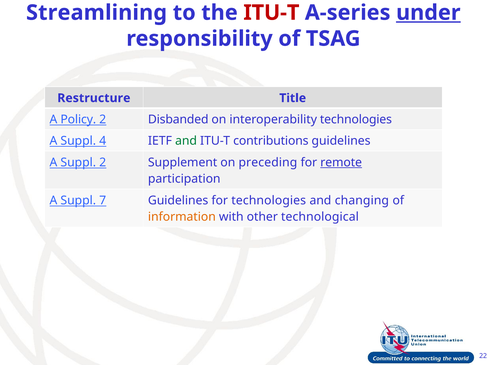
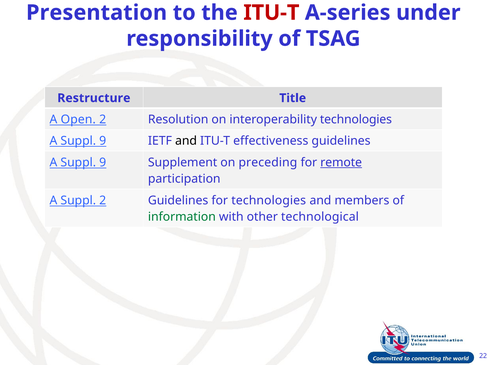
Streamlining: Streamlining -> Presentation
under underline: present -> none
Policy: Policy -> Open
Disbanded: Disbanded -> Resolution
4 at (103, 141): 4 -> 9
and at (186, 141) colour: green -> black
contributions: contributions -> effectiveness
2 at (103, 163): 2 -> 9
Suppl 7: 7 -> 2
changing: changing -> members
information colour: orange -> green
